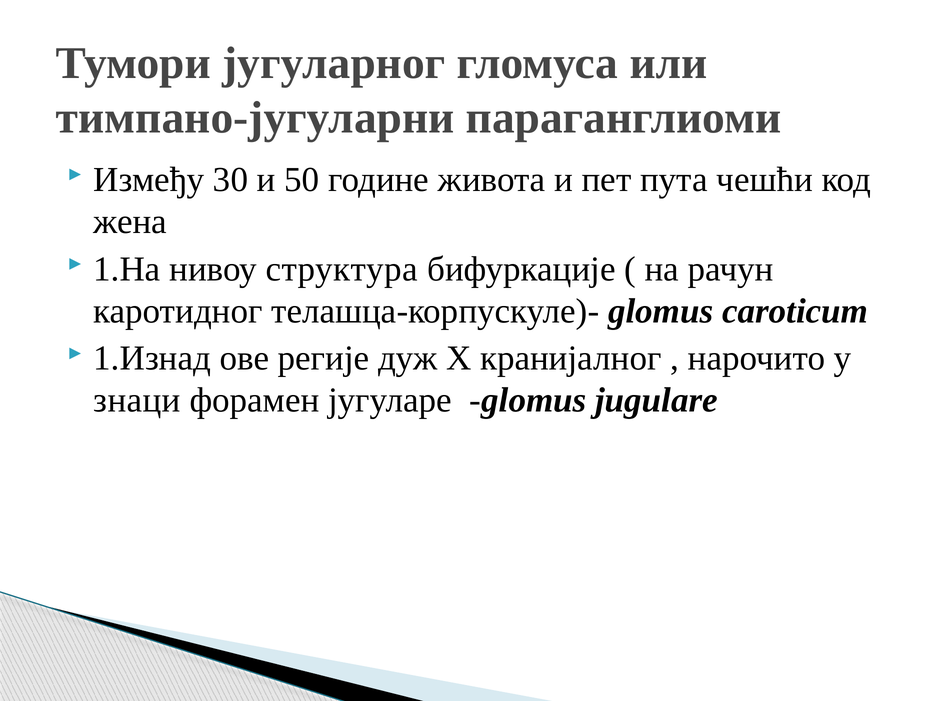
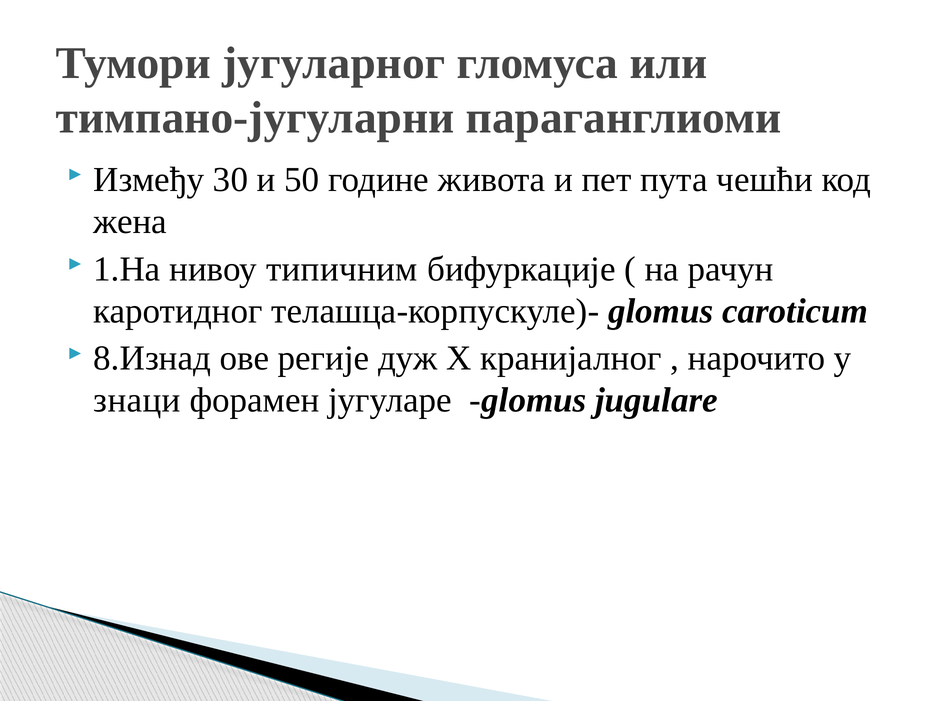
структура: структура -> типичним
1.Изнад: 1.Изнад -> 8.Изнад
